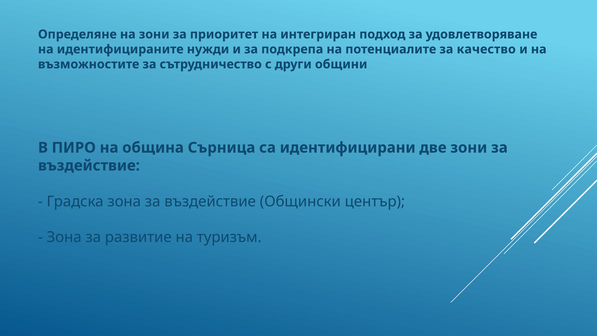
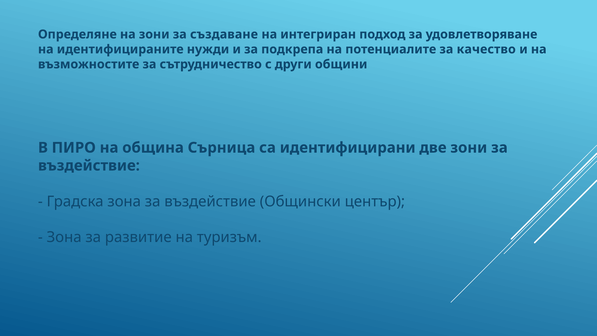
приоритет: приоритет -> създаване
